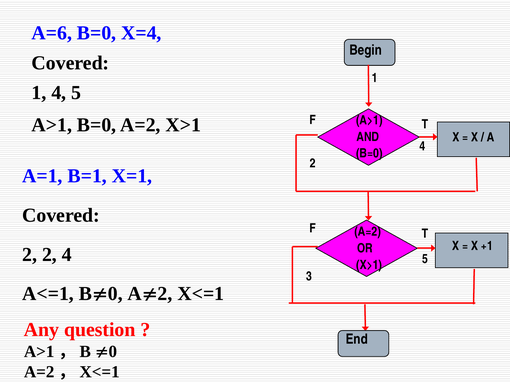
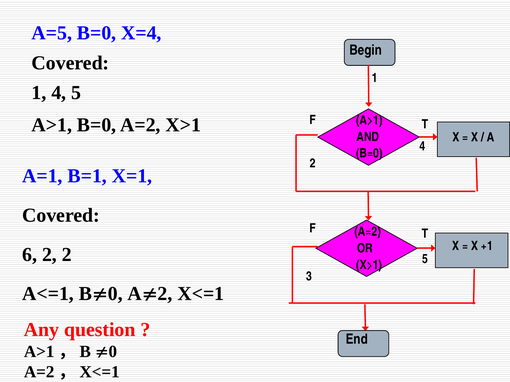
A=6: A=6 -> A=5
2 at (30, 255): 2 -> 6
2 4: 4 -> 2
